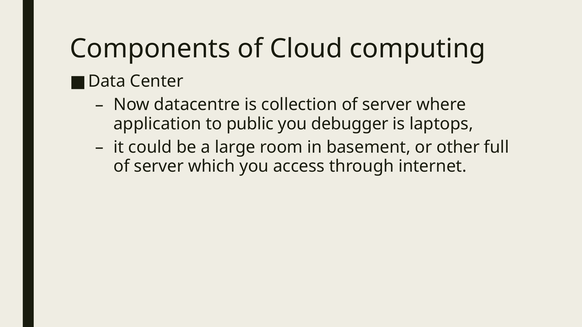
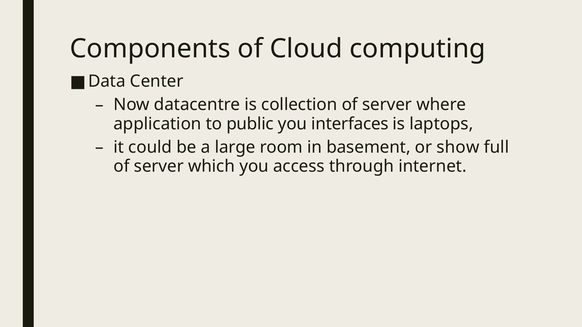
debugger: debugger -> interfaces
other: other -> show
